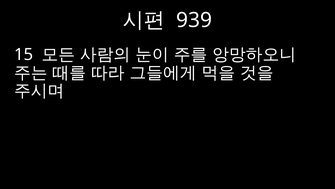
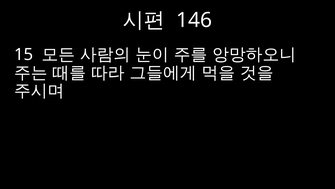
939: 939 -> 146
